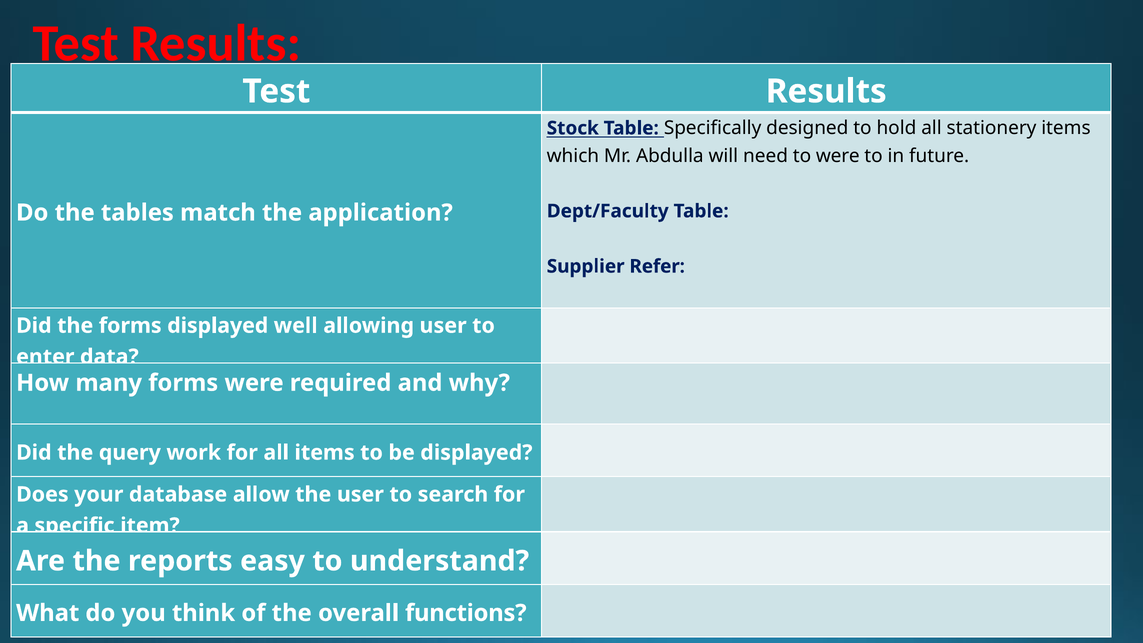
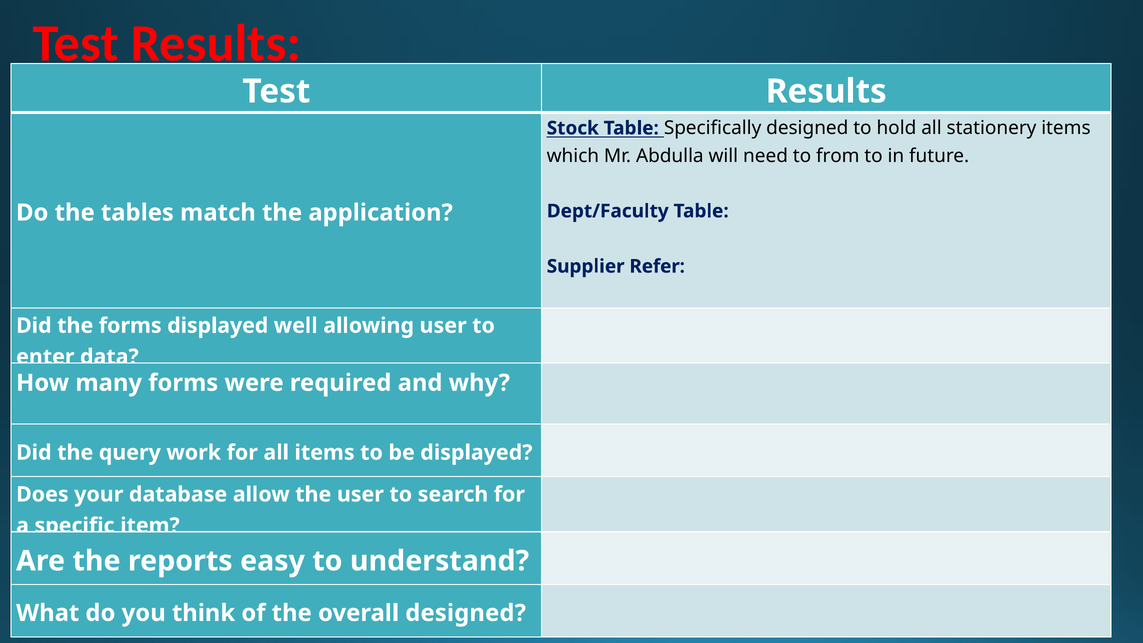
to were: were -> from
overall functions: functions -> designed
